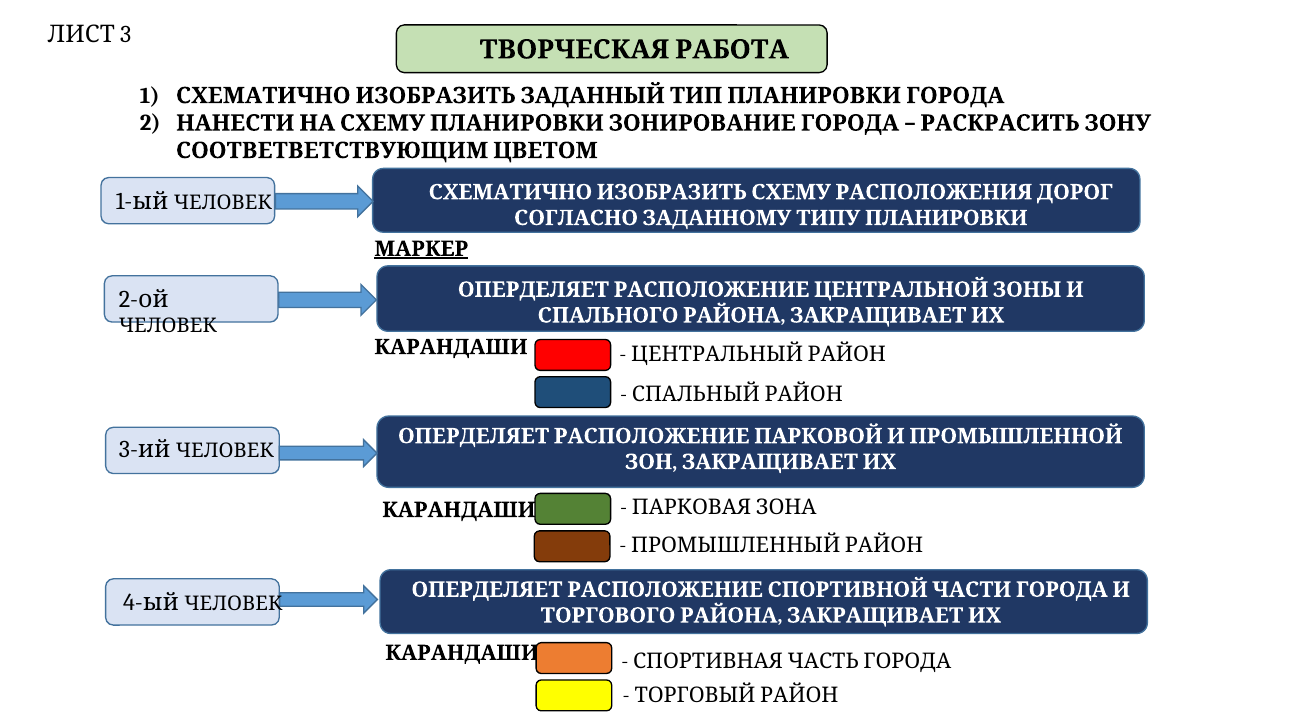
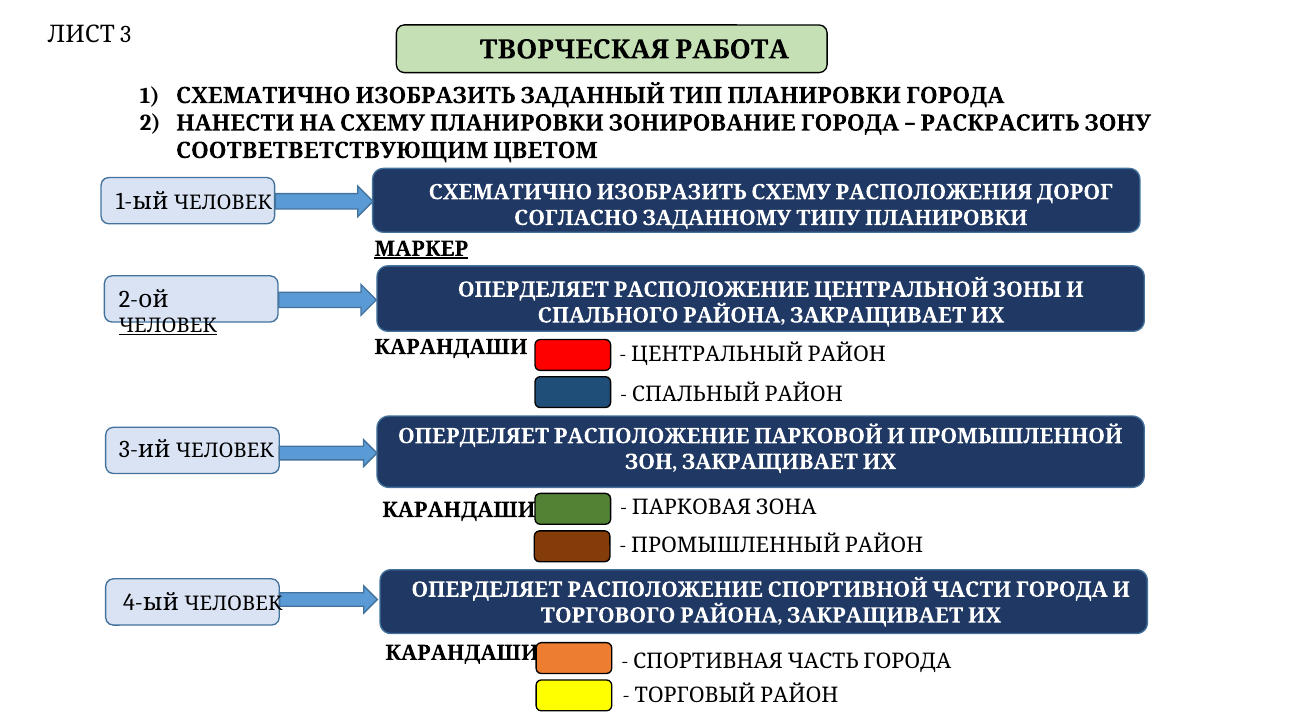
ЧЕЛОВЕК underline: none -> present
